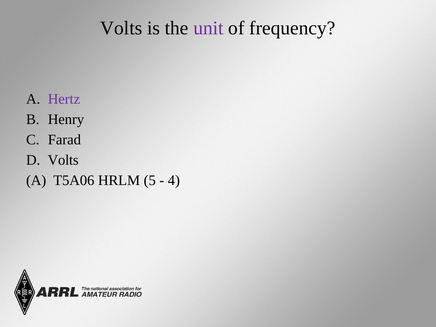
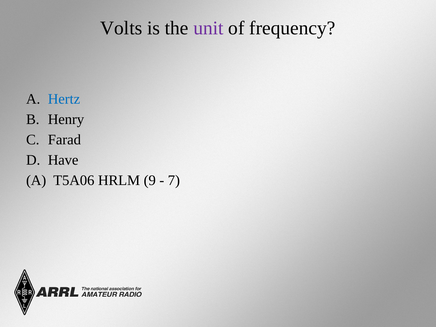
Hertz colour: purple -> blue
Volts at (63, 160): Volts -> Have
5: 5 -> 9
4: 4 -> 7
